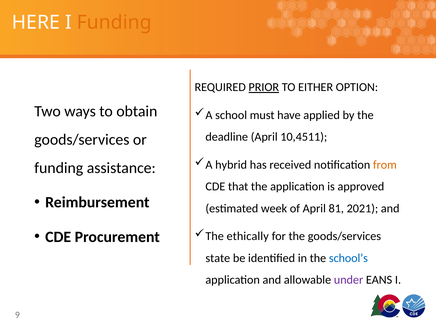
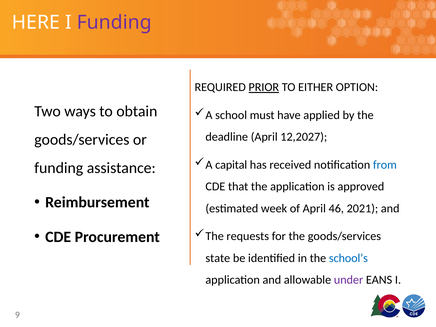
Funding at (114, 22) colour: orange -> purple
10,4511: 10,4511 -> 12,2027
hybrid: hybrid -> capital
from colour: orange -> blue
81: 81 -> 46
ethically: ethically -> requests
